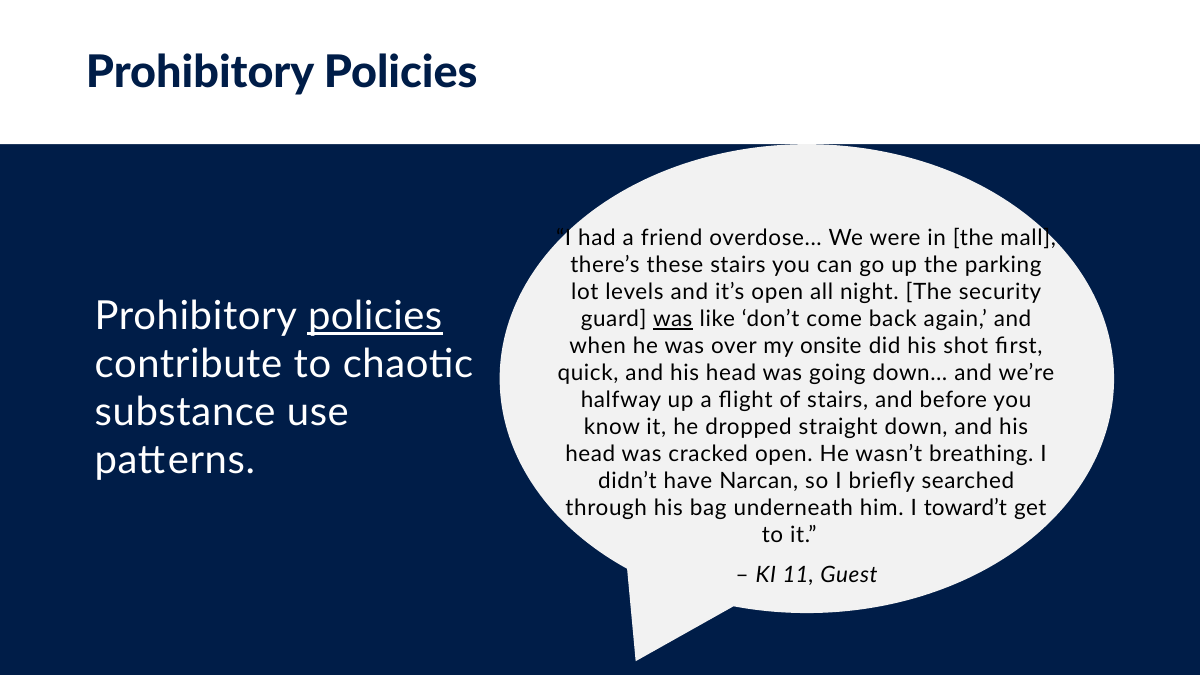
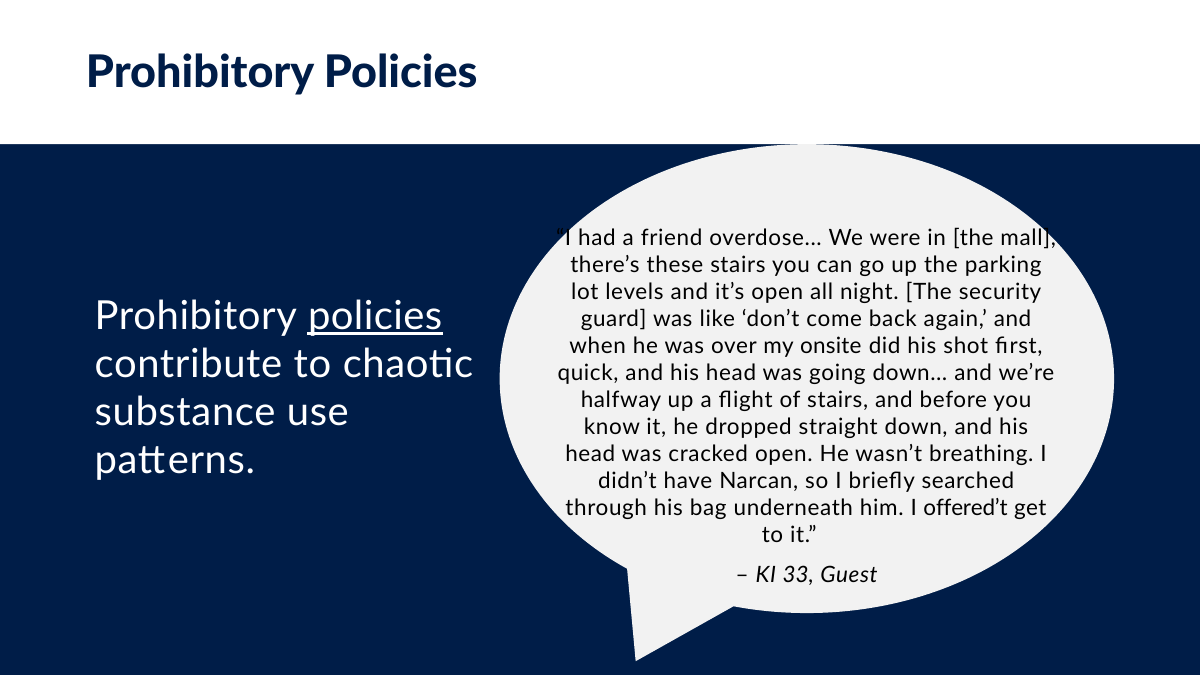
was at (673, 319) underline: present -> none
toward’t: toward’t -> offered’t
11: 11 -> 33
